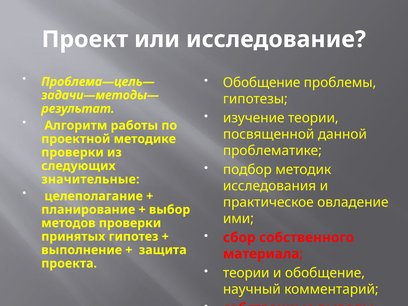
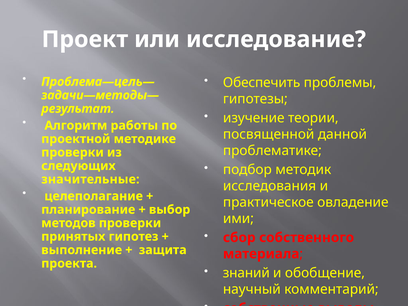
Обобщение at (262, 83): Обобщение -> Обеспечить
теории at (246, 273): теории -> знаний
